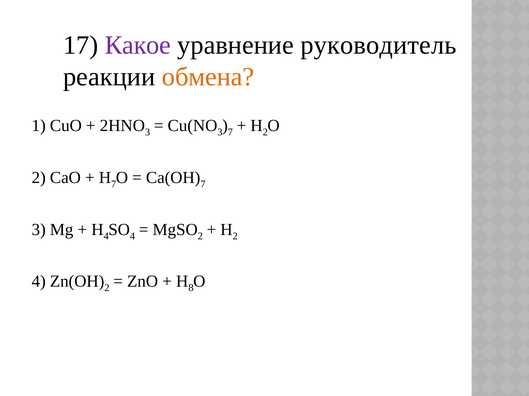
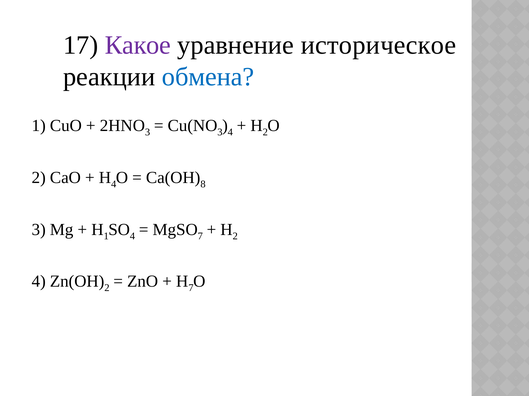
руководитель: руководитель -> историческое
обмена colour: orange -> blue
7 at (230, 132): 7 -> 4
7 at (114, 184): 7 -> 4
7 at (203, 184): 7 -> 8
4 at (106, 236): 4 -> 1
2 at (200, 236): 2 -> 7
8 at (191, 288): 8 -> 7
